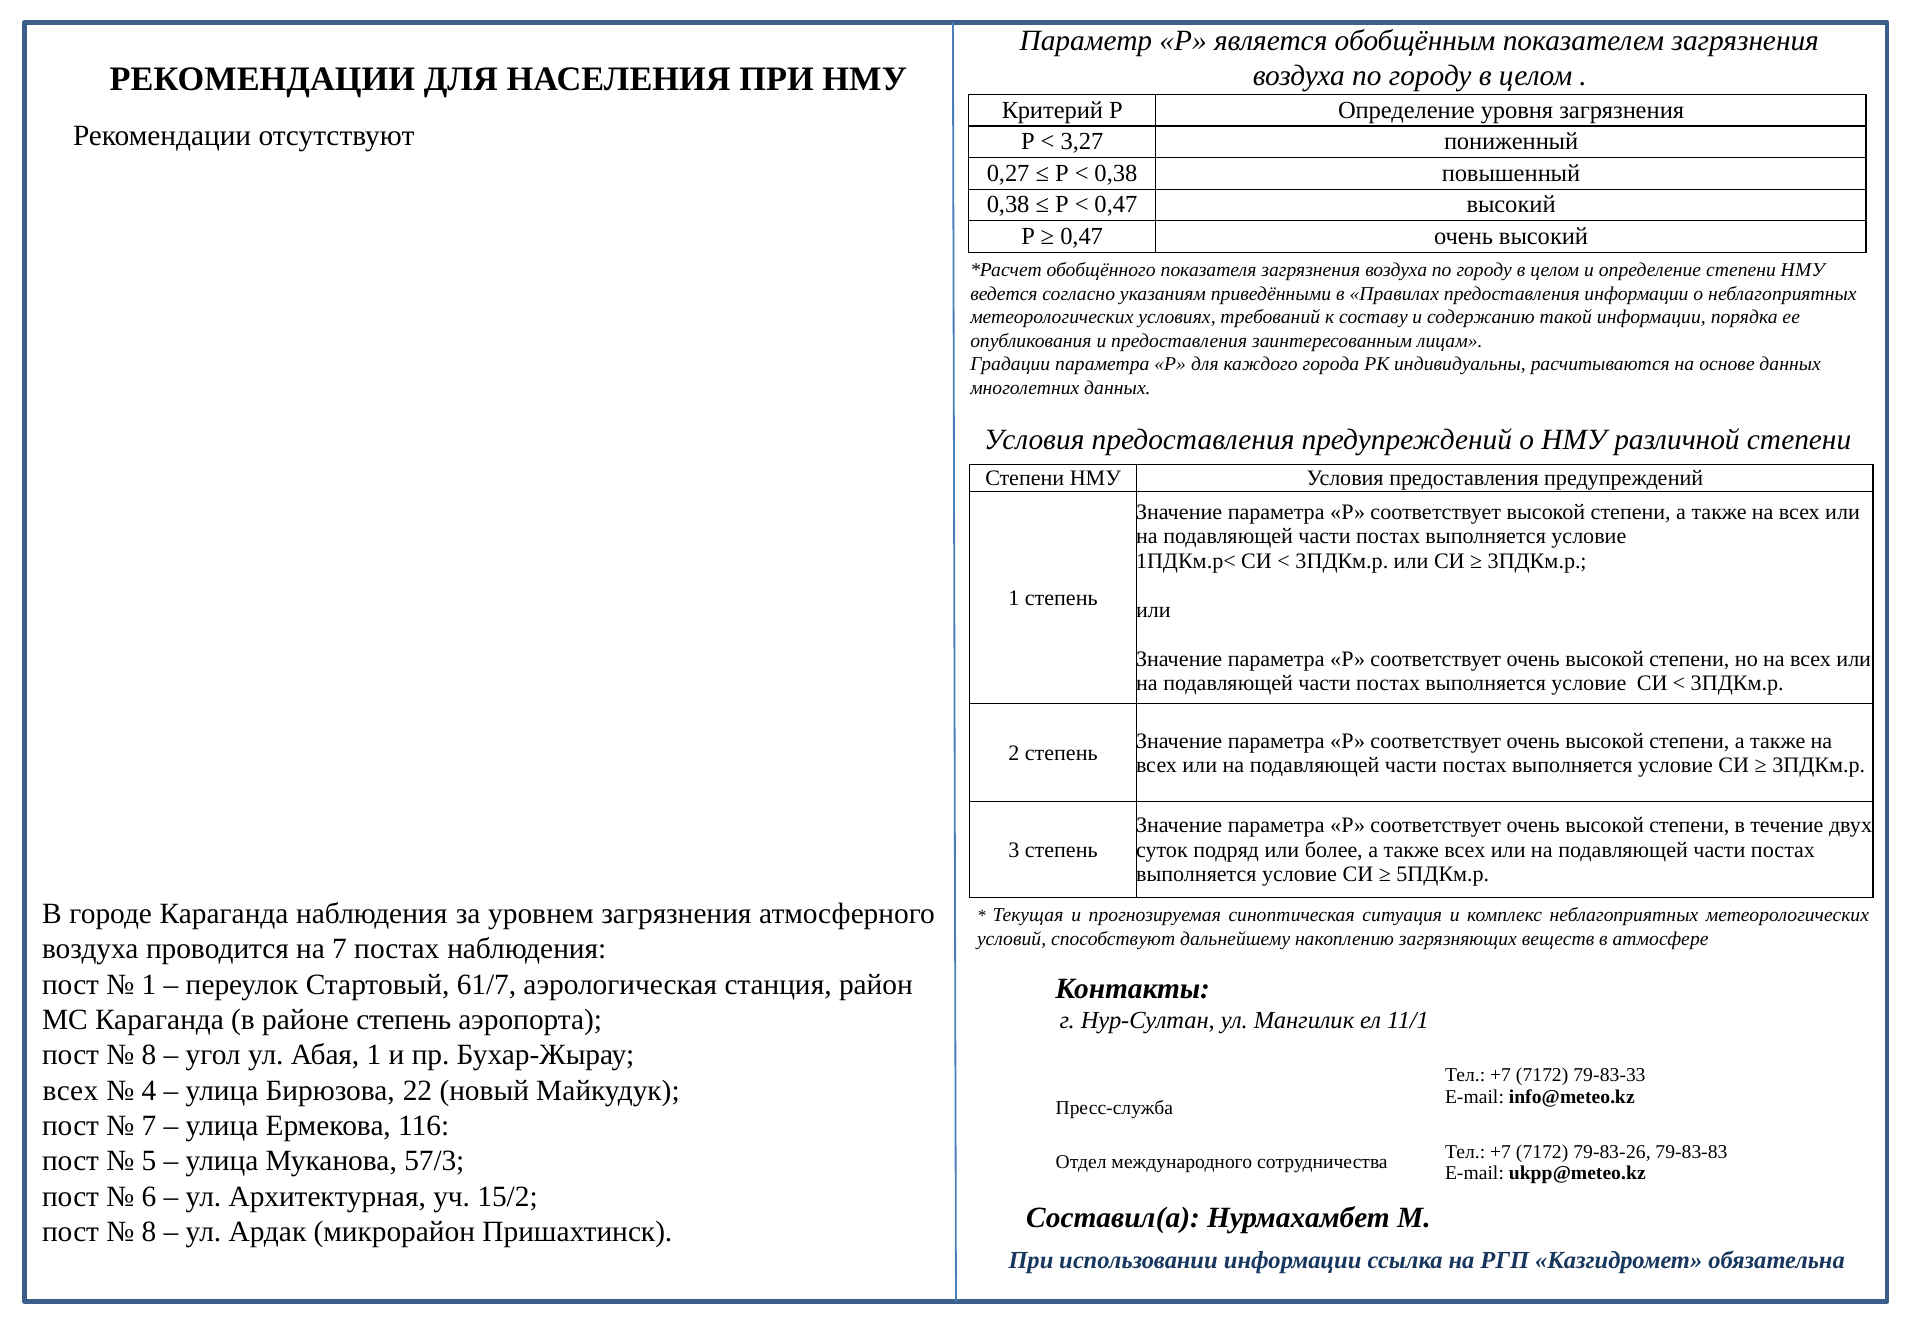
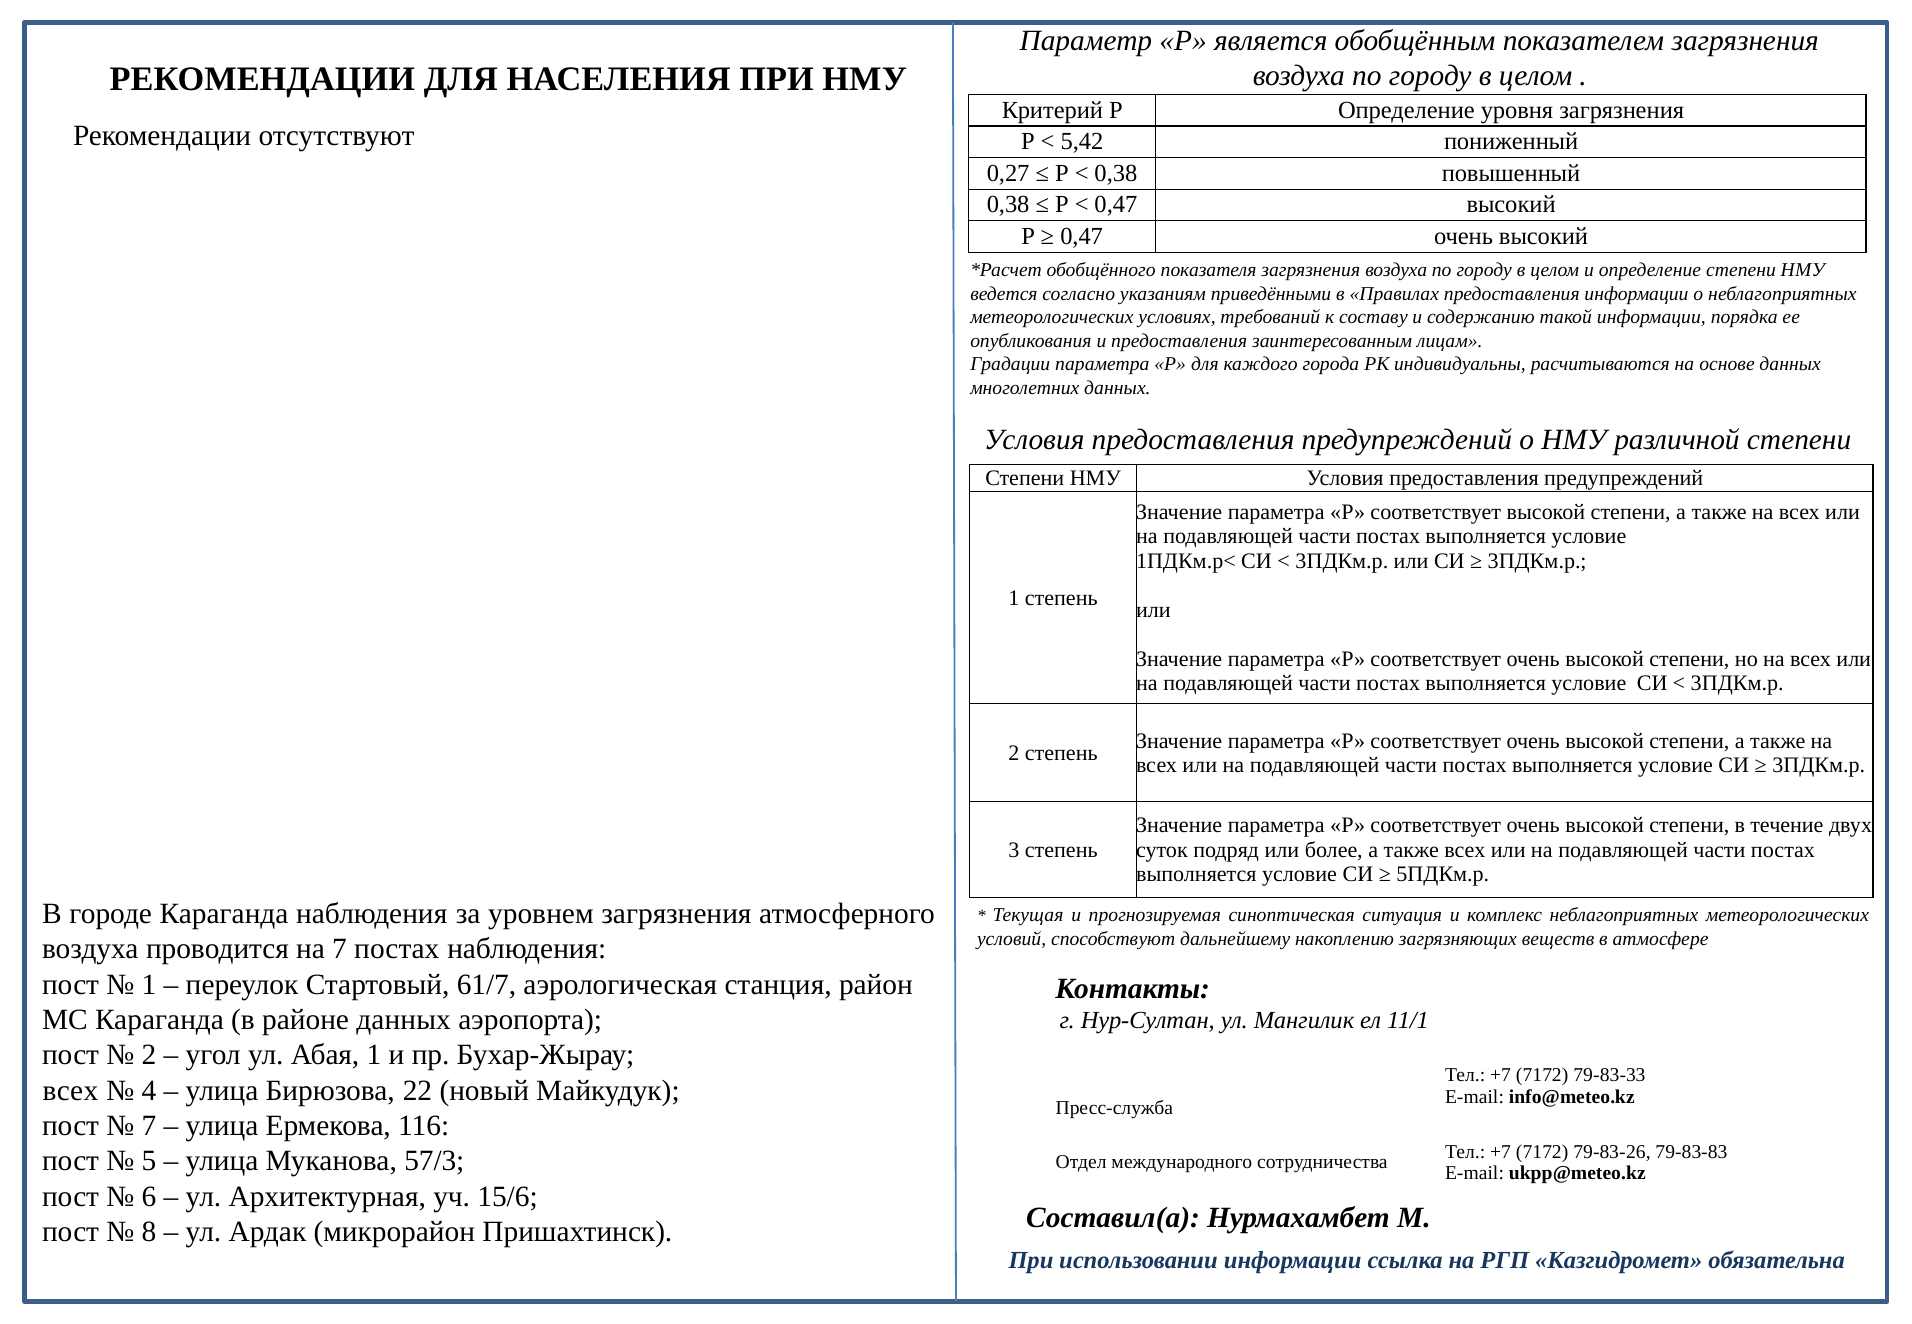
3,27: 3,27 -> 5,42
районе степень: степень -> данных
8 at (149, 1055): 8 -> 2
15/2: 15/2 -> 15/6
